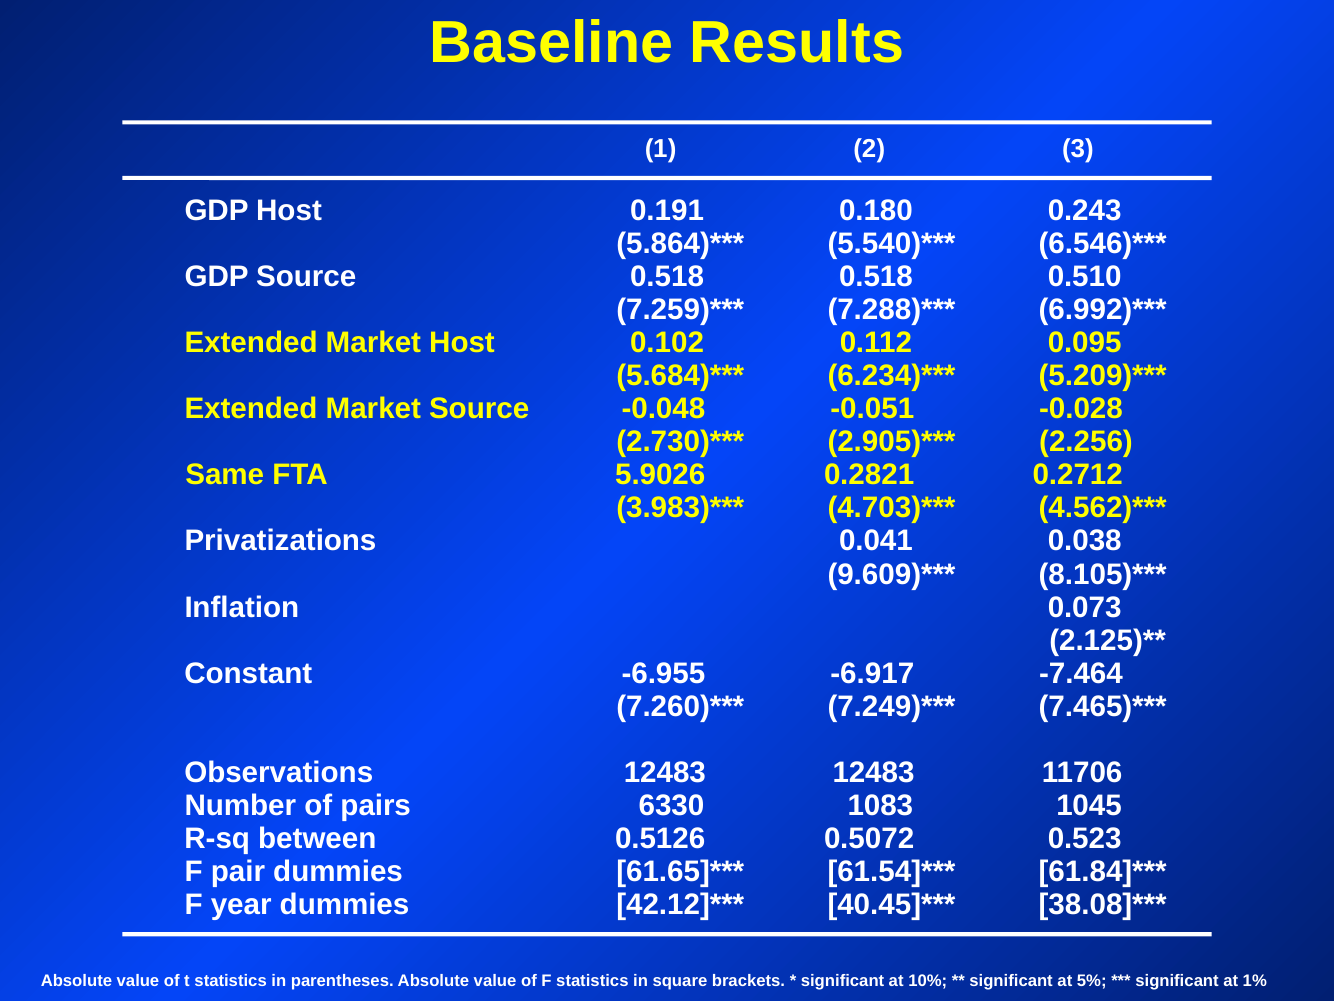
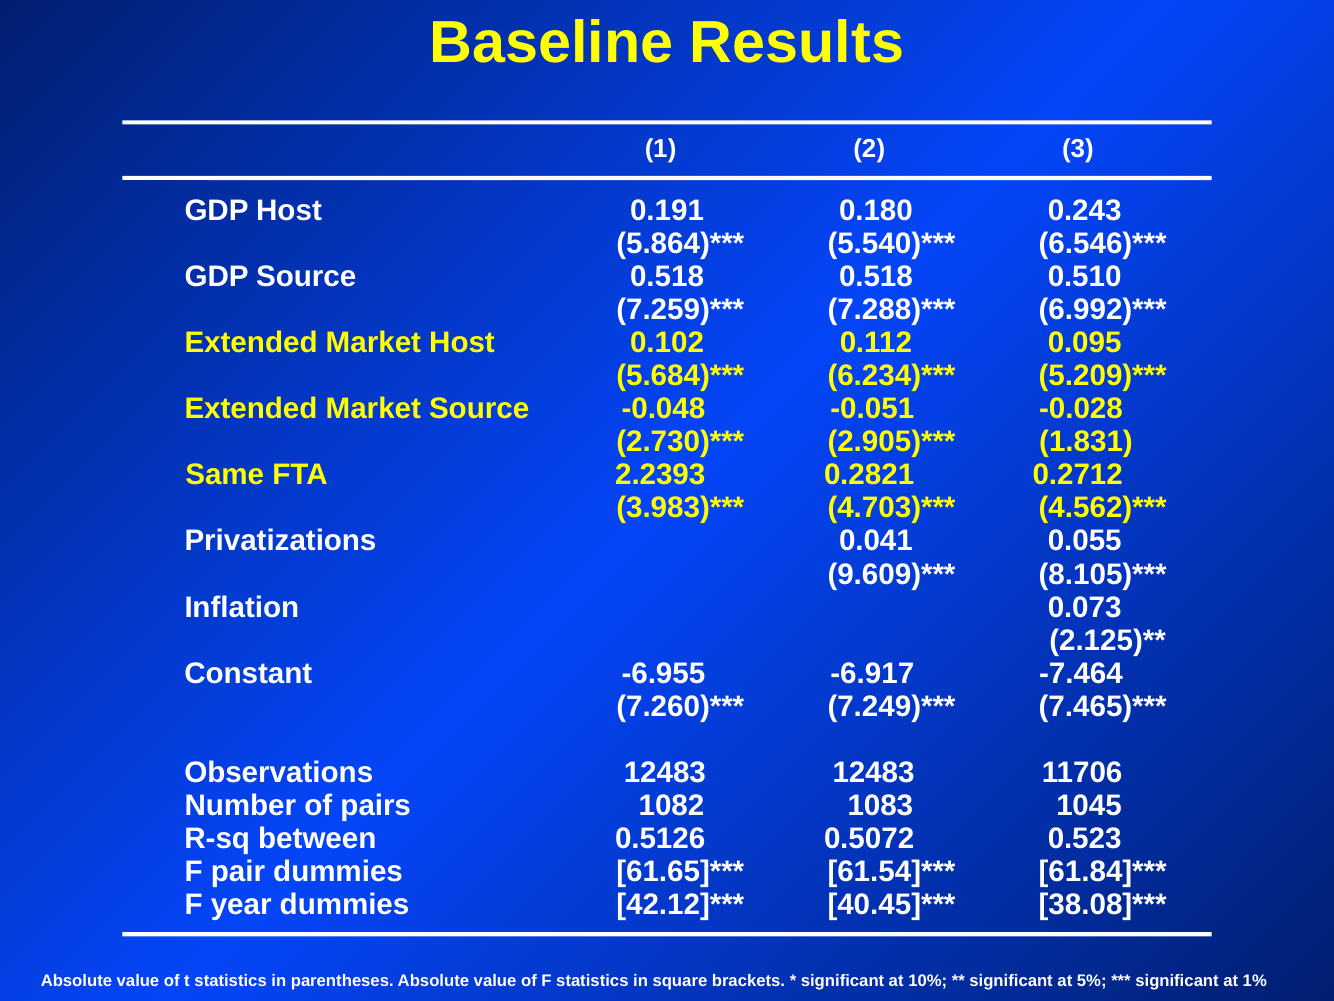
2.256: 2.256 -> 1.831
5.9026: 5.9026 -> 2.2393
0.038: 0.038 -> 0.055
6330: 6330 -> 1082
